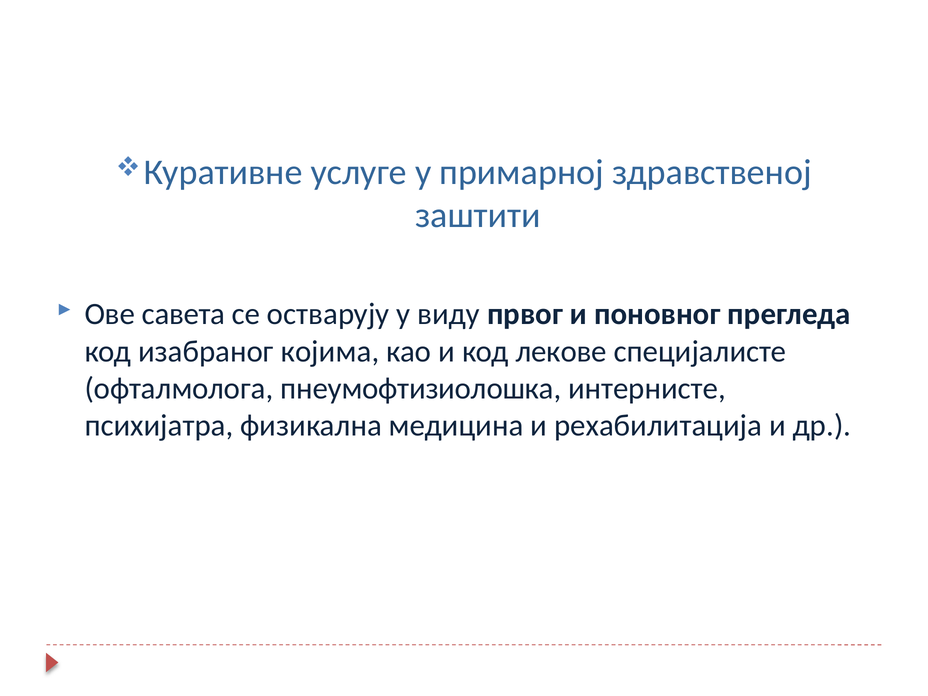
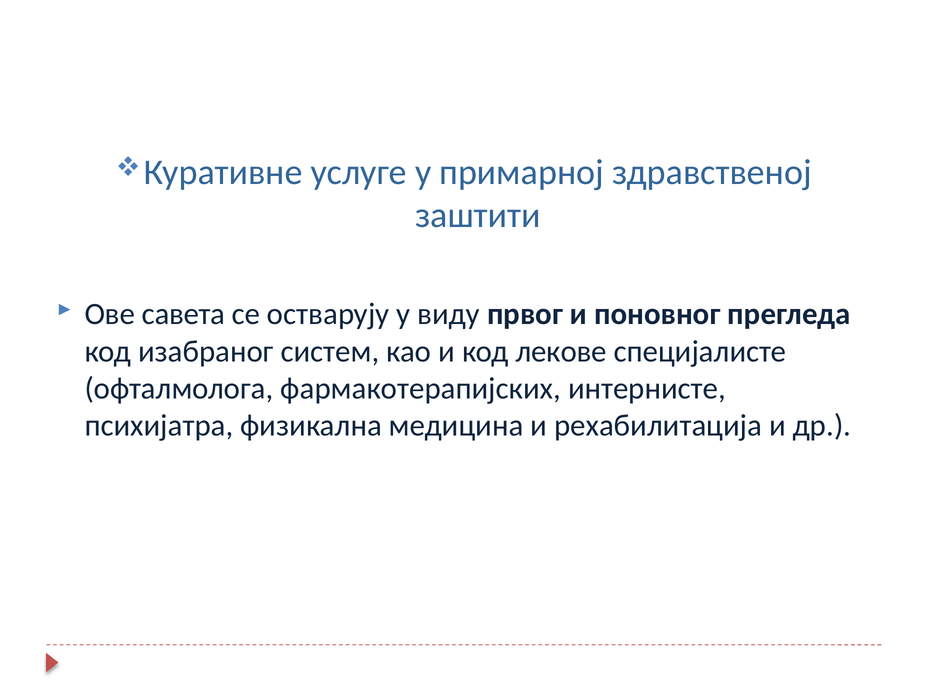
којима: којима -> систем
пнеумофтизиолошка: пнеумофтизиолошка -> фармакотерапијских
